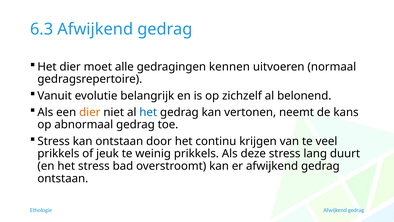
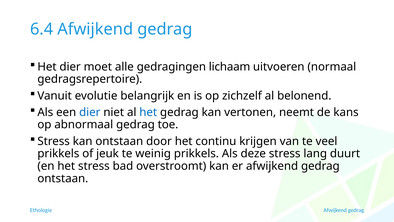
6.3: 6.3 -> 6.4
kennen: kennen -> lichaam
dier at (90, 112) colour: orange -> blue
